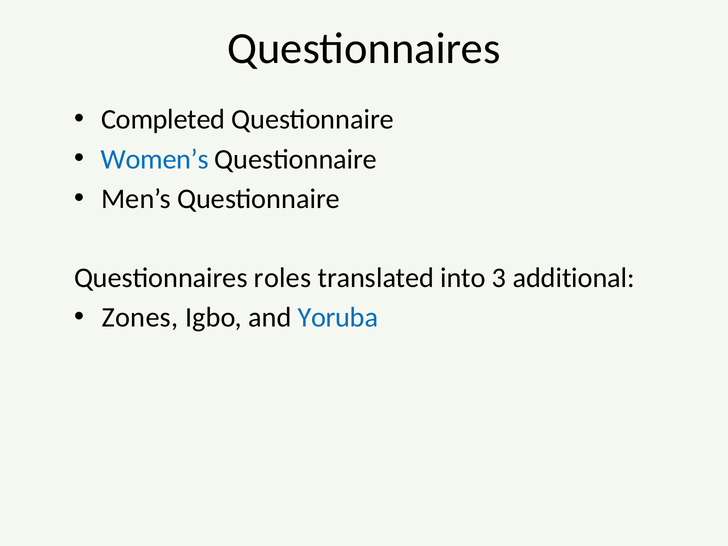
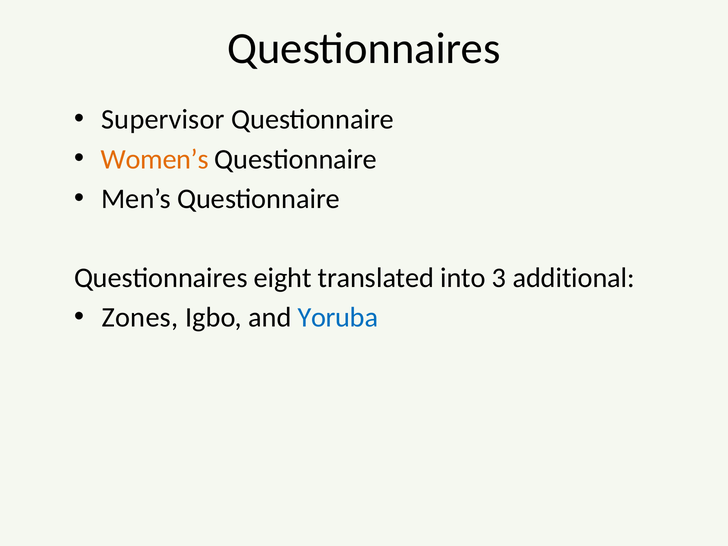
Completed: Completed -> Supervisor
Women’s colour: blue -> orange
roles: roles -> eight
